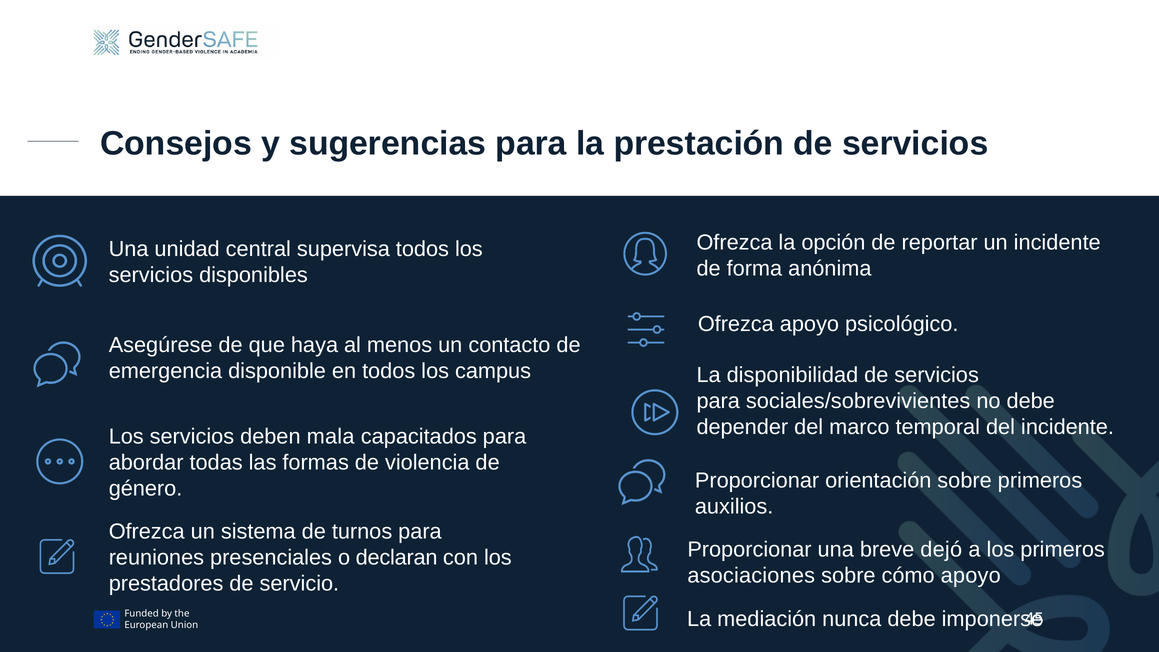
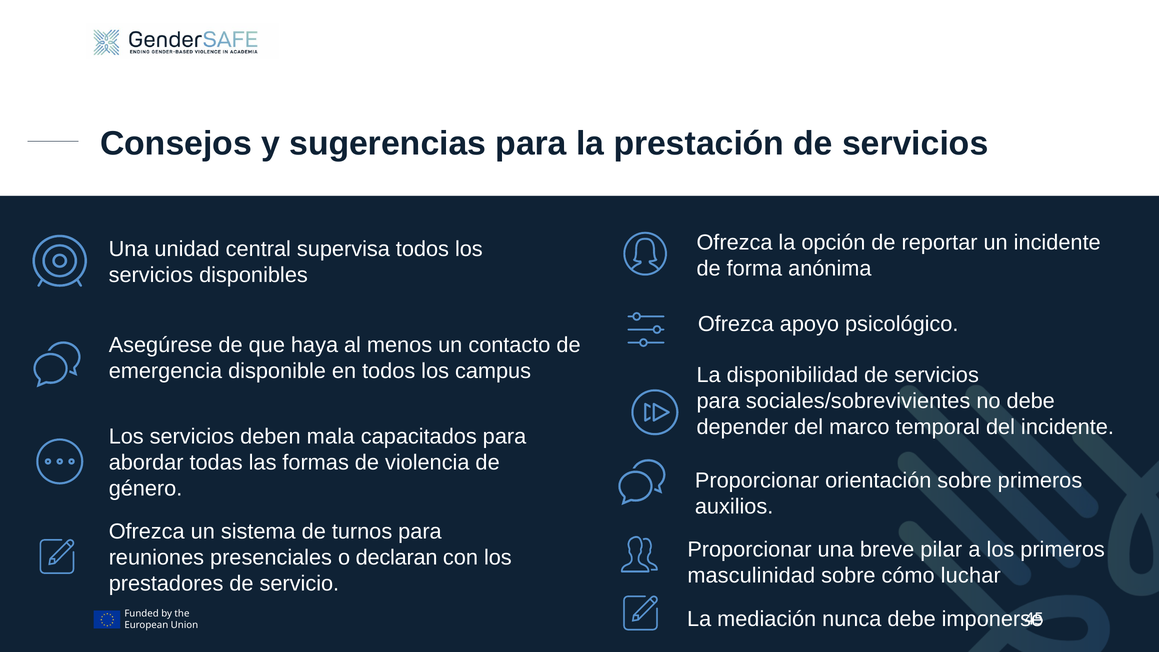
dejó: dejó -> pilar
asociaciones: asociaciones -> masculinidad
cómo apoyo: apoyo -> luchar
